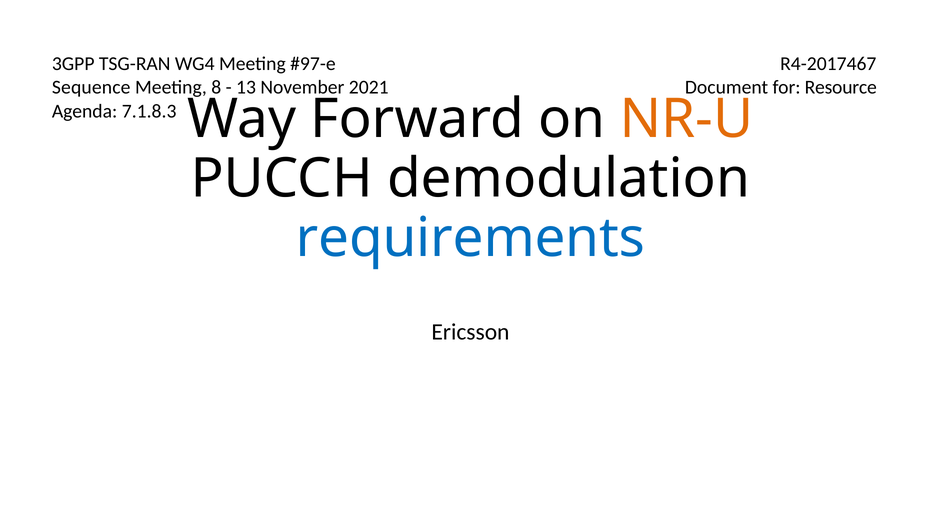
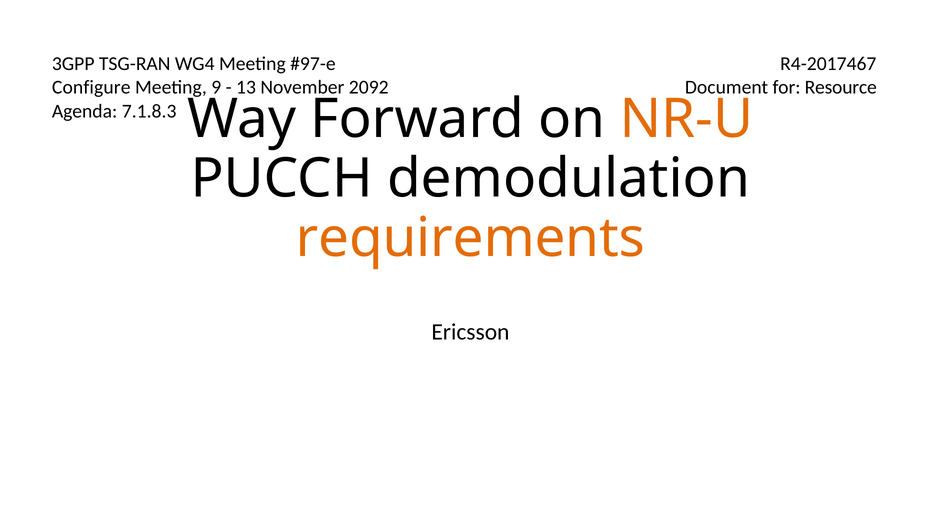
Sequence: Sequence -> Configure
8: 8 -> 9
2021: 2021 -> 2092
requirements colour: blue -> orange
